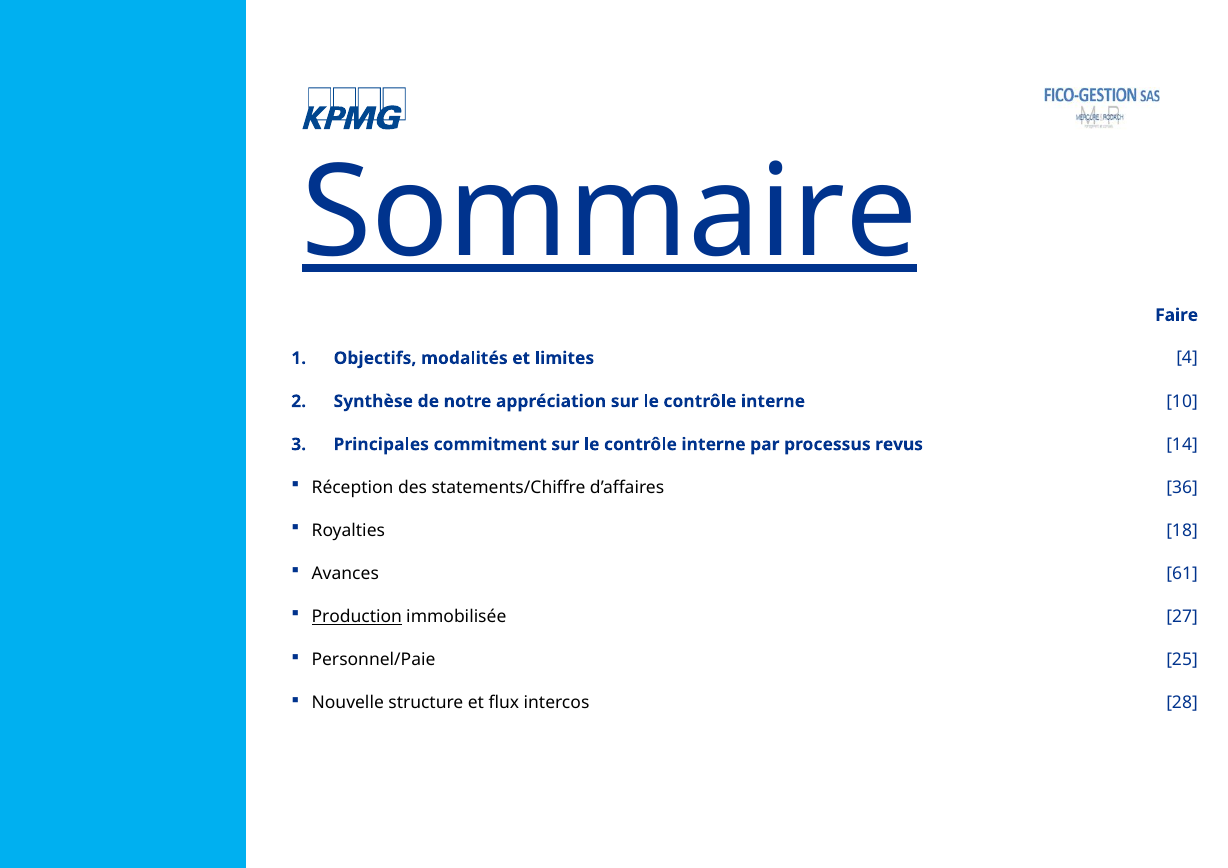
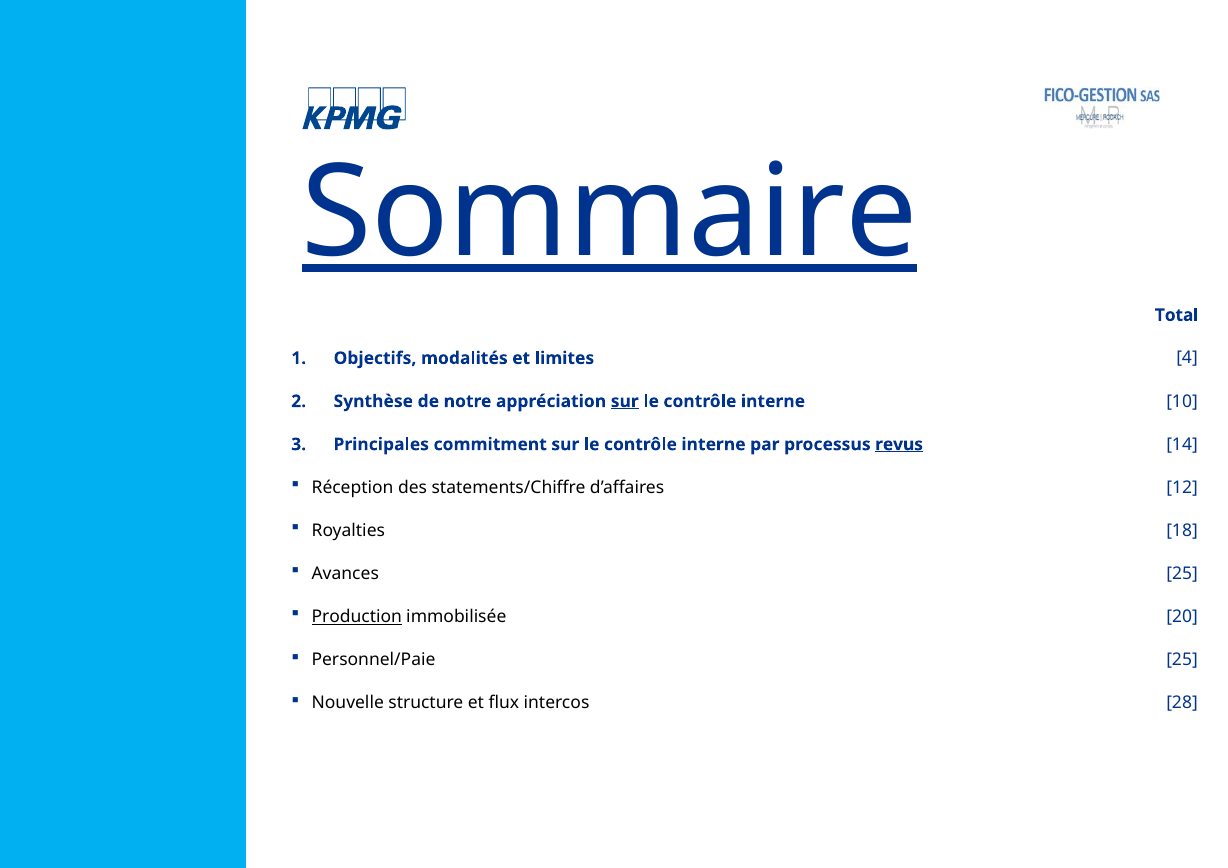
Faire: Faire -> Total
sur at (625, 401) underline: none -> present
revus underline: none -> present
36: 36 -> 12
Avances 61: 61 -> 25
27: 27 -> 20
